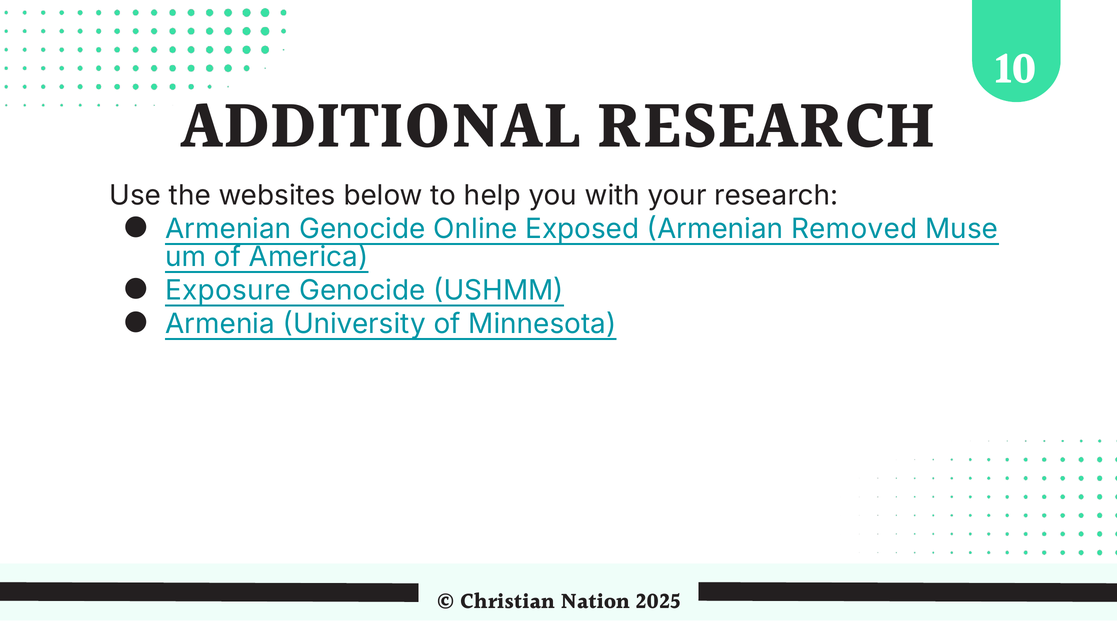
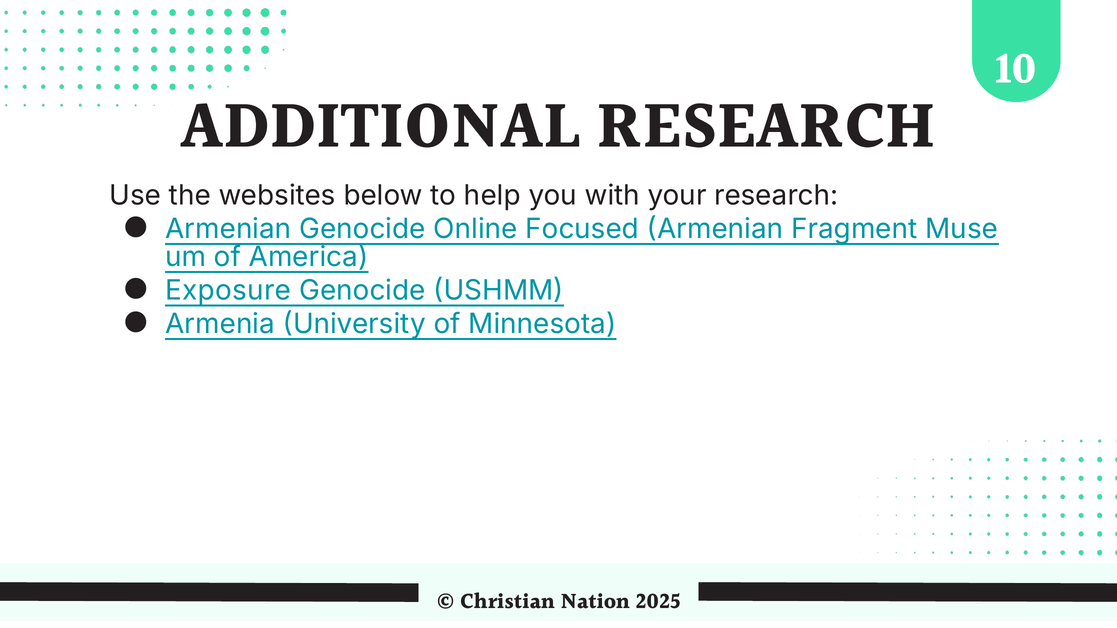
Exposed: Exposed -> Focused
Removed: Removed -> Fragment
